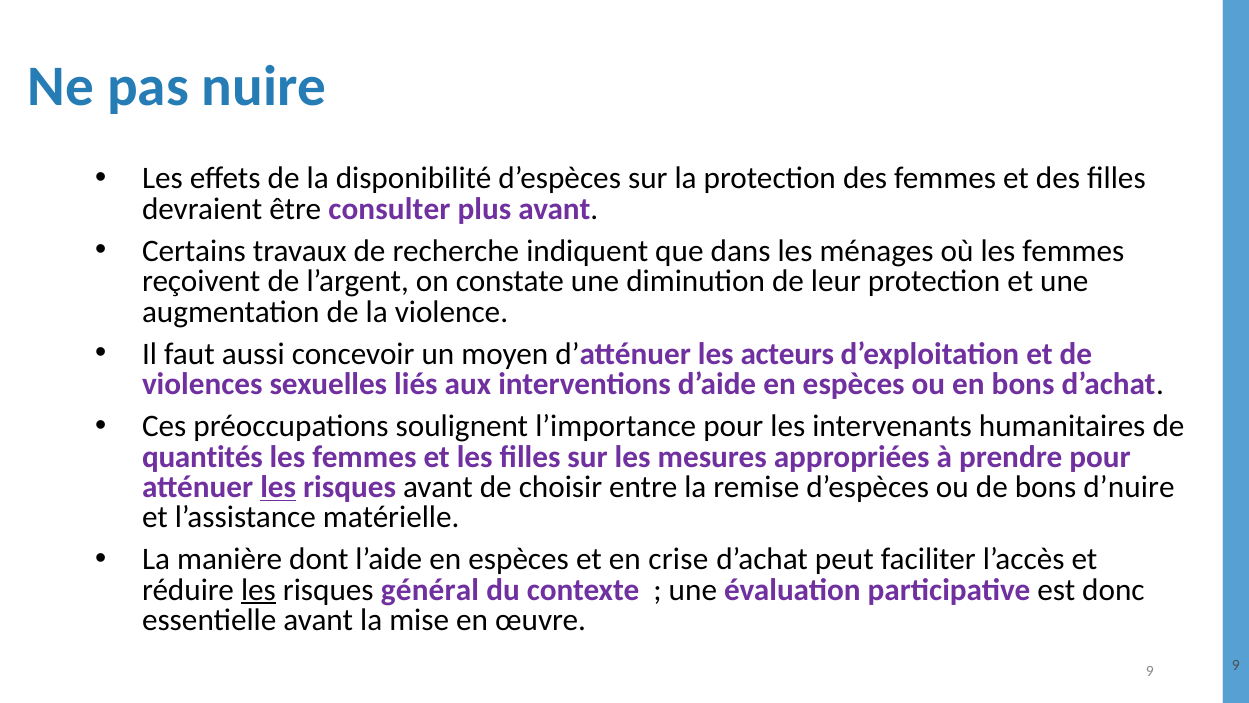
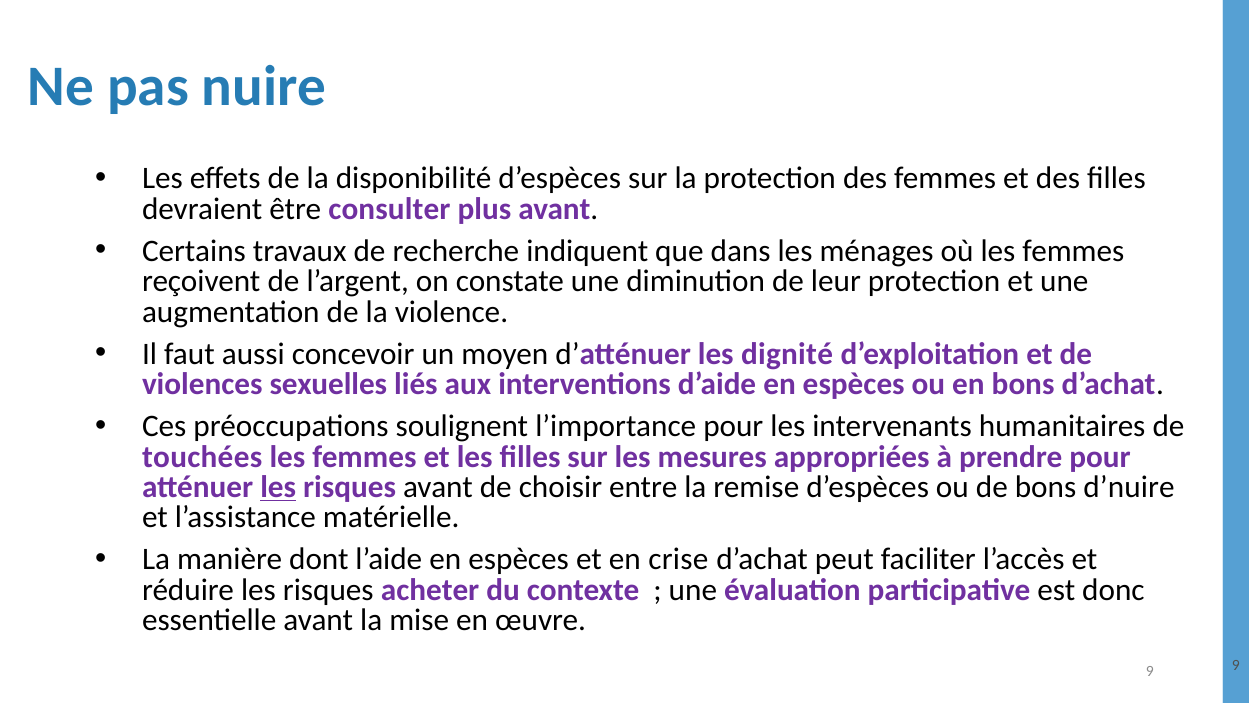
acteurs: acteurs -> dignité
quantités: quantités -> touchées
les at (258, 590) underline: present -> none
général: général -> acheter
